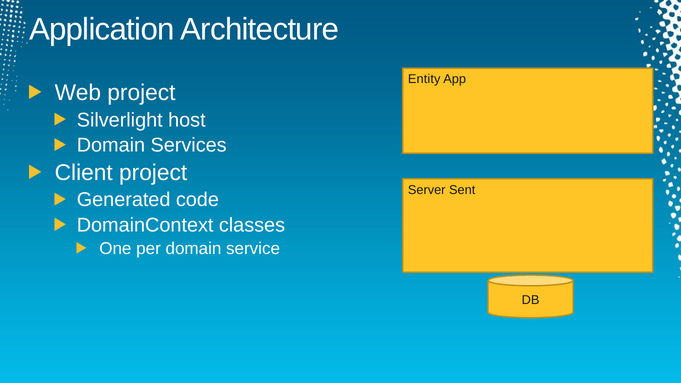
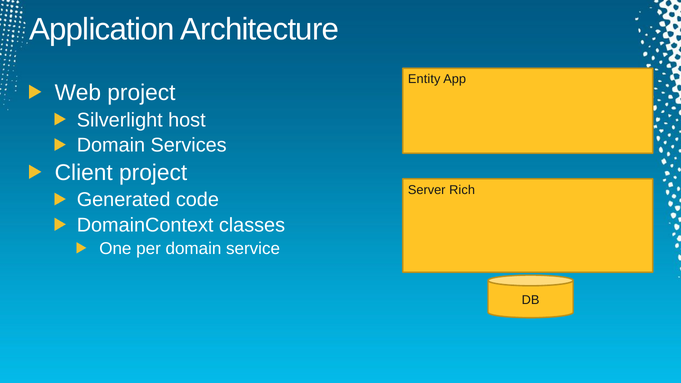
Sent: Sent -> Rich
